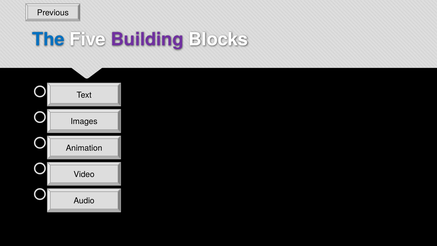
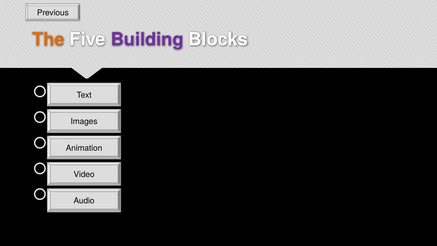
The colour: blue -> orange
